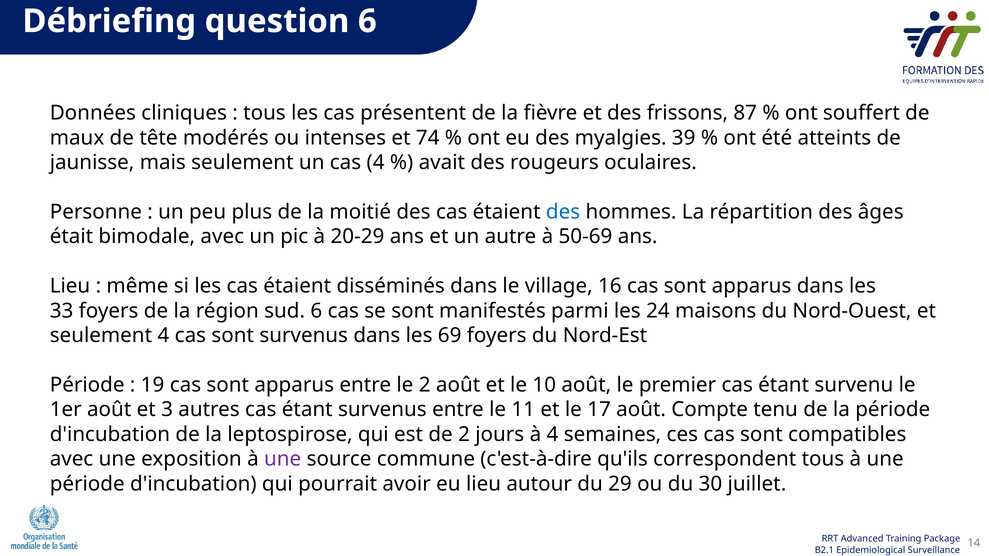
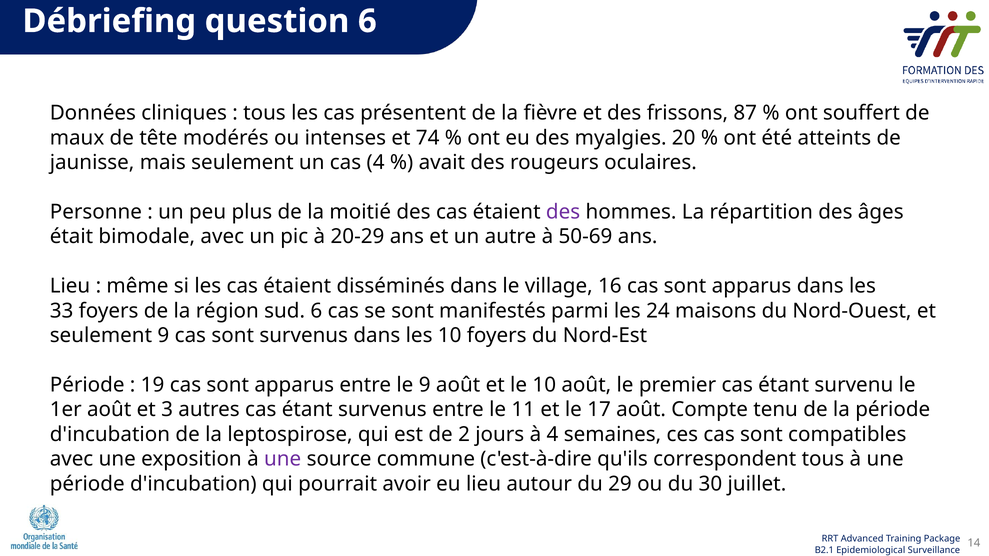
39: 39 -> 20
des at (563, 212) colour: blue -> purple
seulement 4: 4 -> 9
les 69: 69 -> 10
le 2: 2 -> 9
